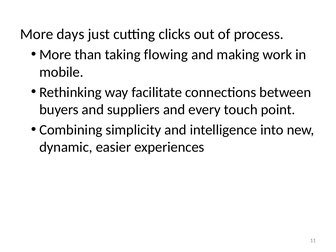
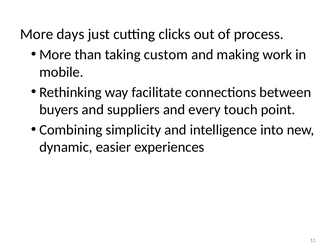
flowing: flowing -> custom
